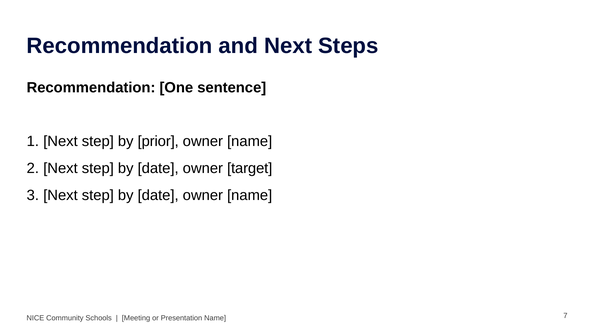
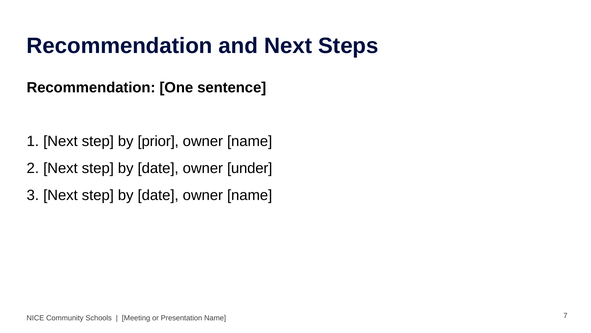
target: target -> under
